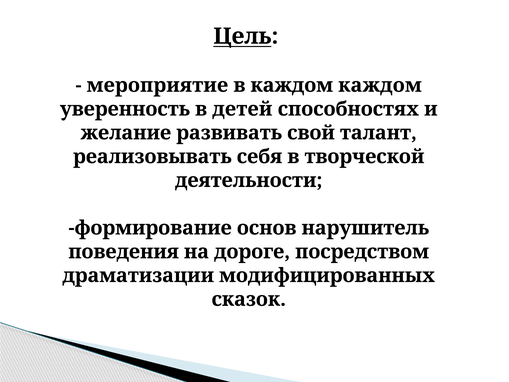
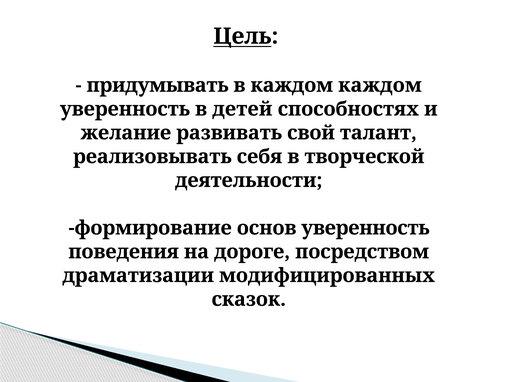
мероприятие: мероприятие -> придумывать
основ нарушитель: нарушитель -> уверенность
